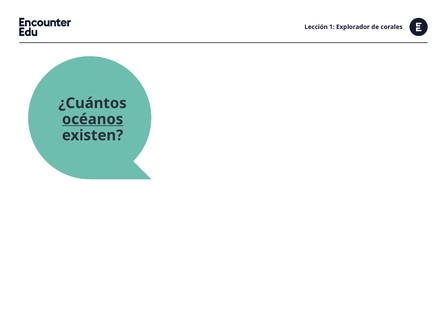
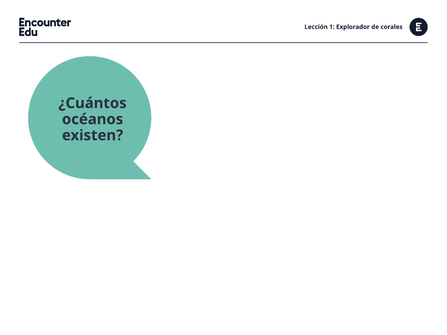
océanos underline: present -> none
